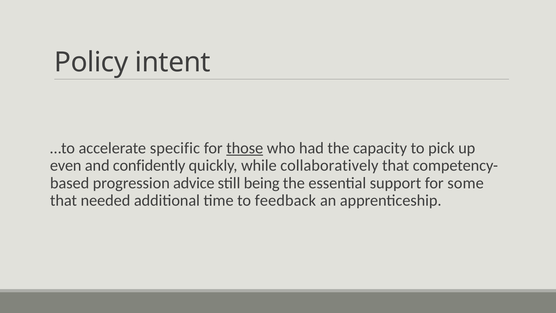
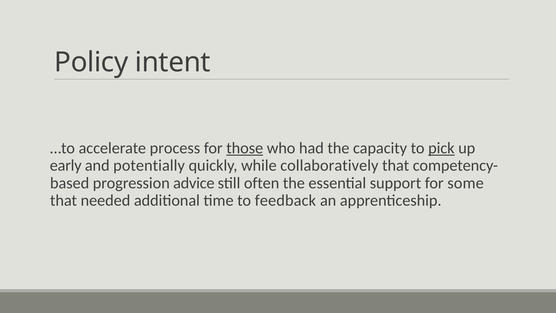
specific: specific -> process
pick underline: none -> present
even: even -> early
confidently: confidently -> potentially
being: being -> often
